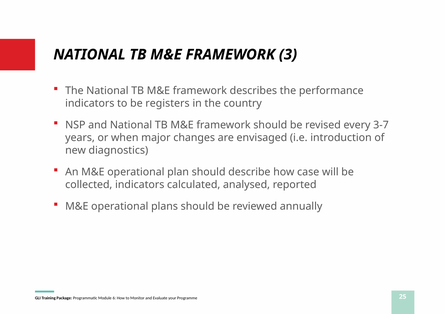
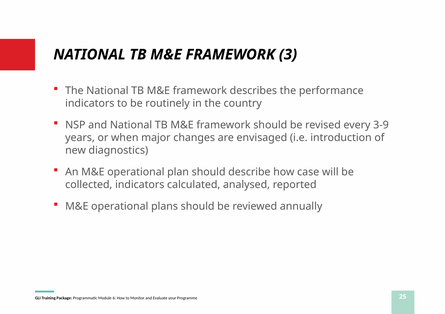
registers: registers -> routinely
3-7: 3-7 -> 3-9
